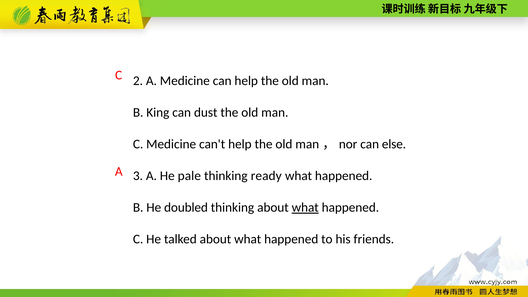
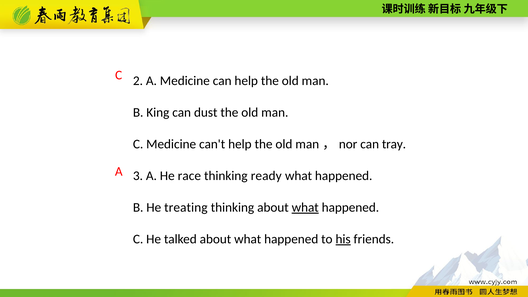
else: else -> tray
pale: pale -> race
doubled: doubled -> treating
his underline: none -> present
